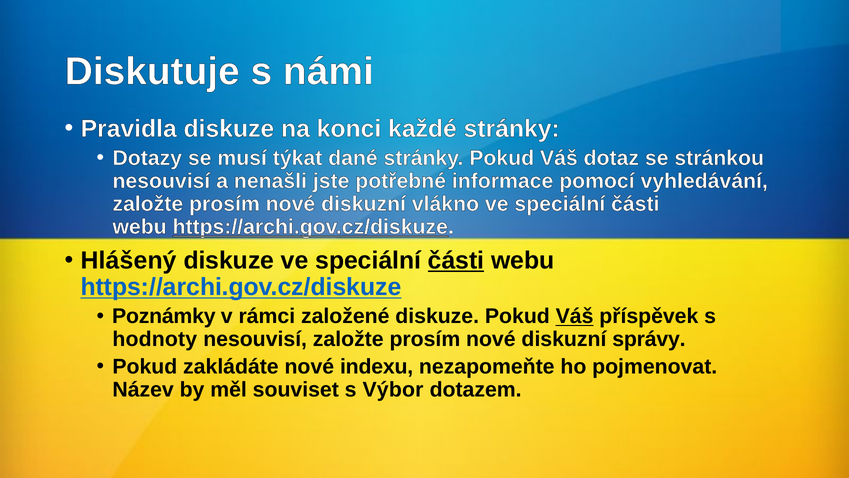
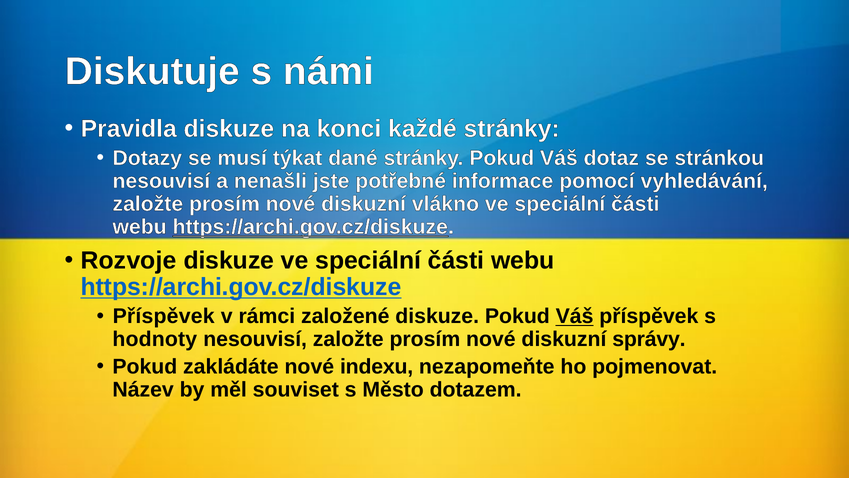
Hlášený: Hlášený -> Rozvoje
části at (456, 260) underline: present -> none
Poznámky at (164, 316): Poznámky -> Příspěvek
Výbor: Výbor -> Město
